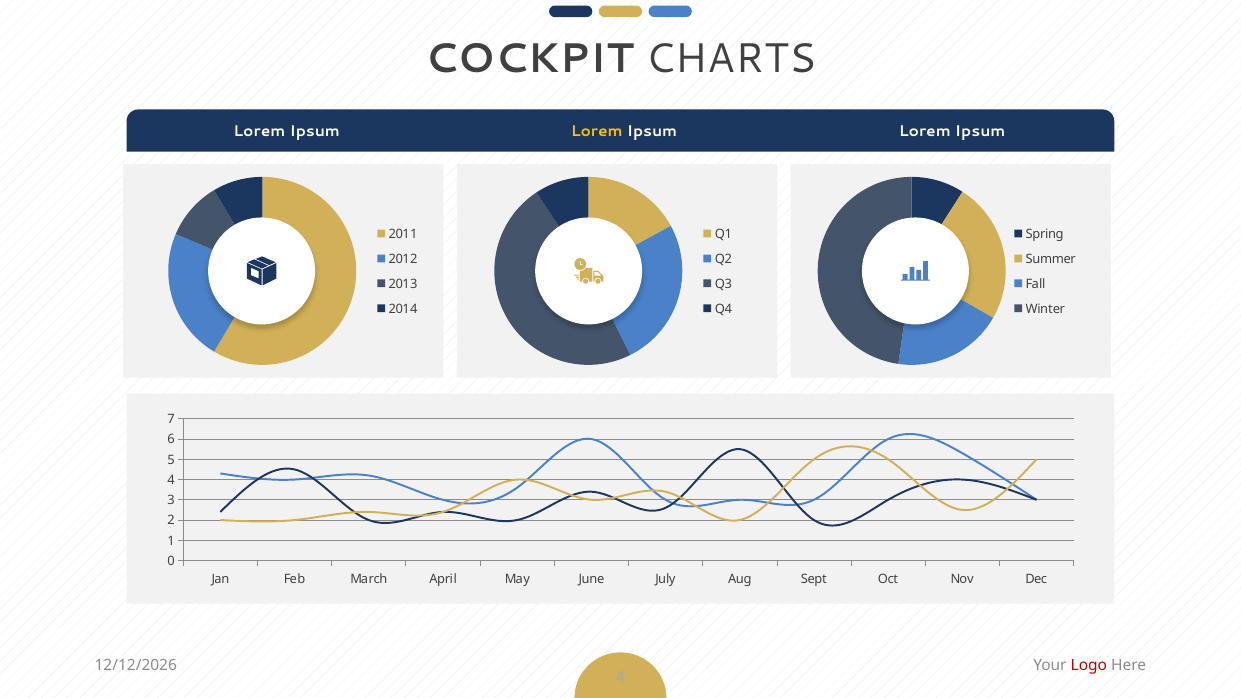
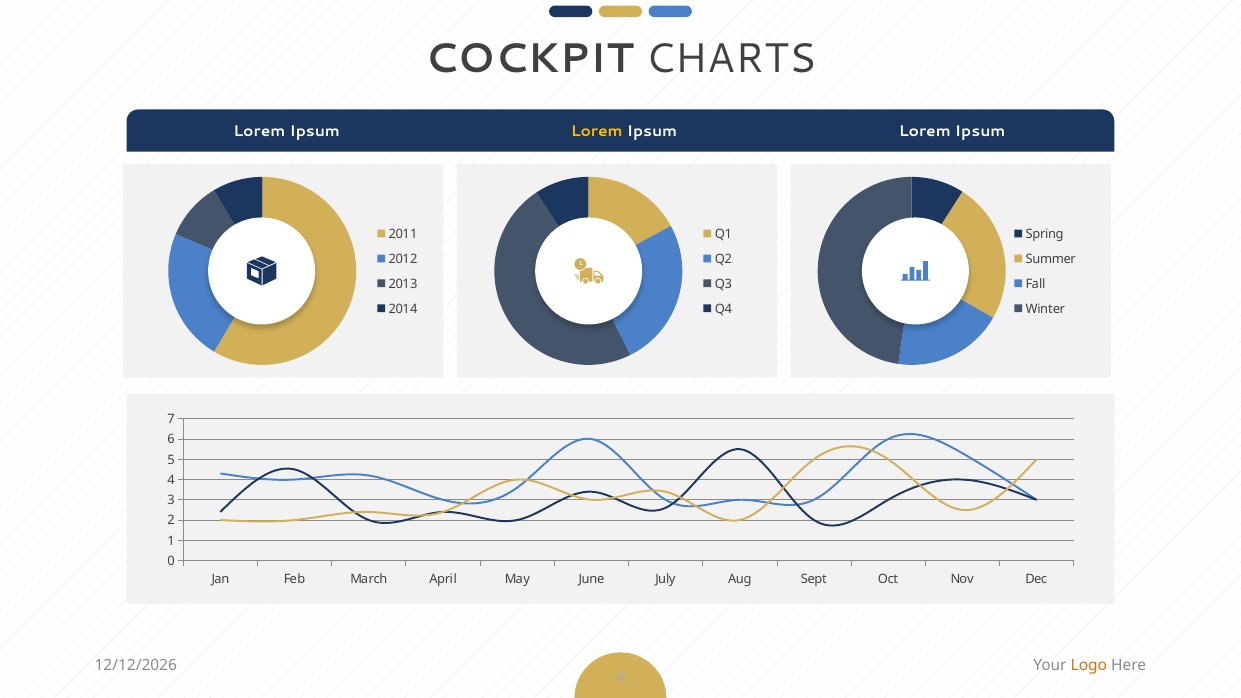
Logo colour: red -> orange
